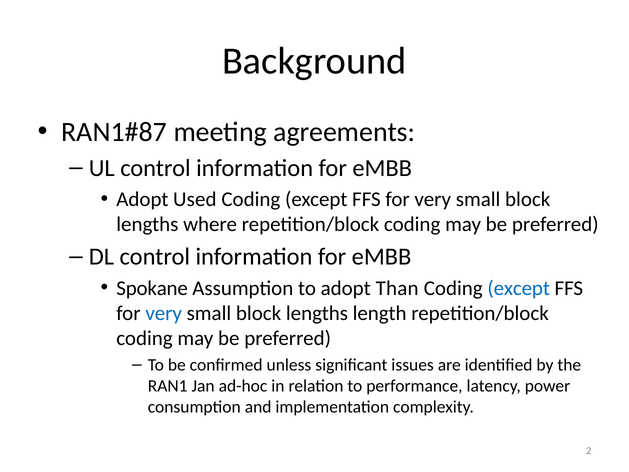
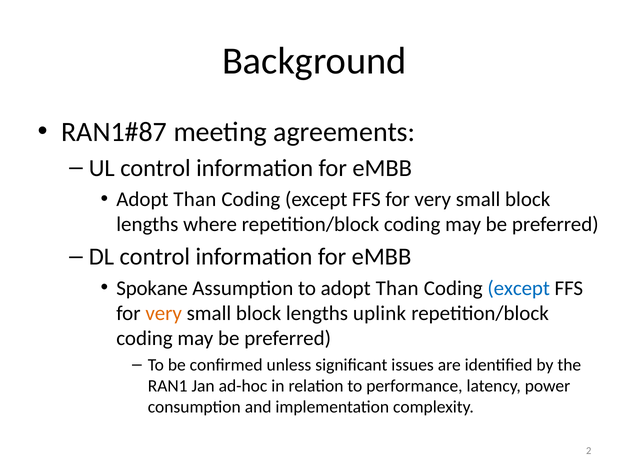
Used at (195, 199): Used -> Than
very at (164, 313) colour: blue -> orange
length: length -> uplink
